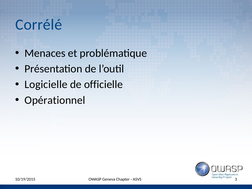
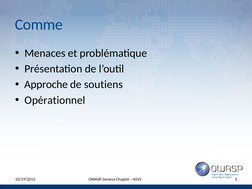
Corrélé: Corrélé -> Comme
Logicielle: Logicielle -> Approche
officielle: officielle -> soutiens
